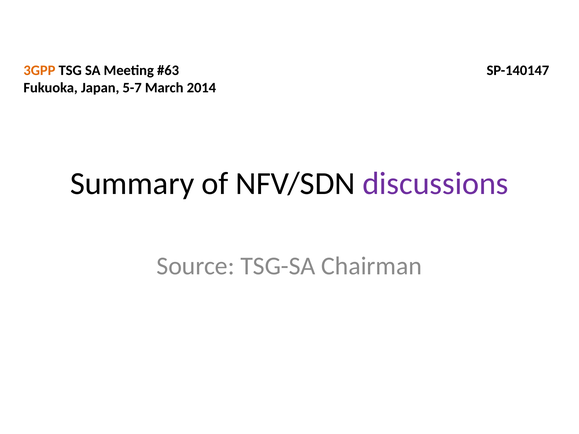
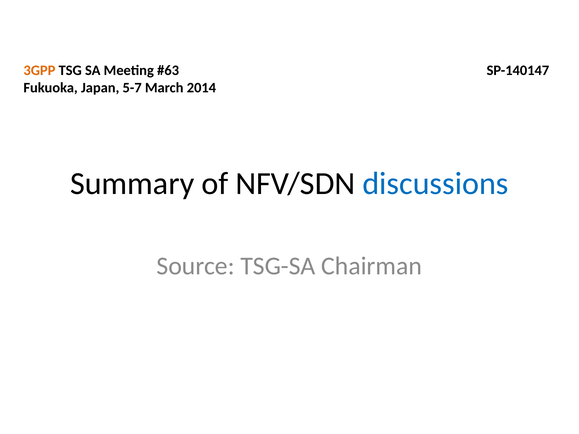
discussions colour: purple -> blue
